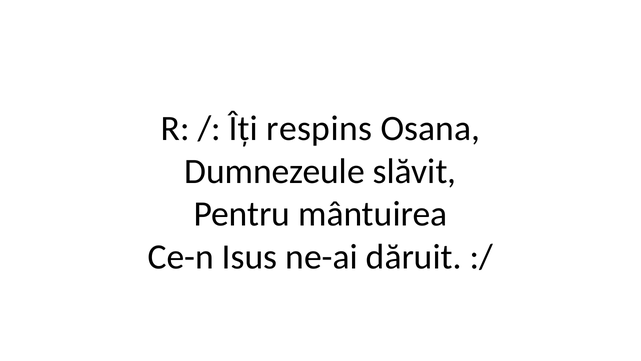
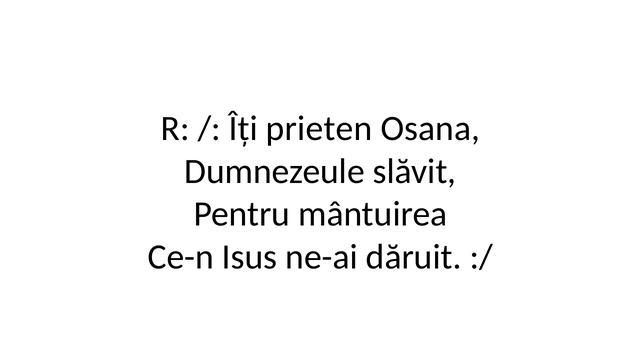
respins: respins -> prieten
